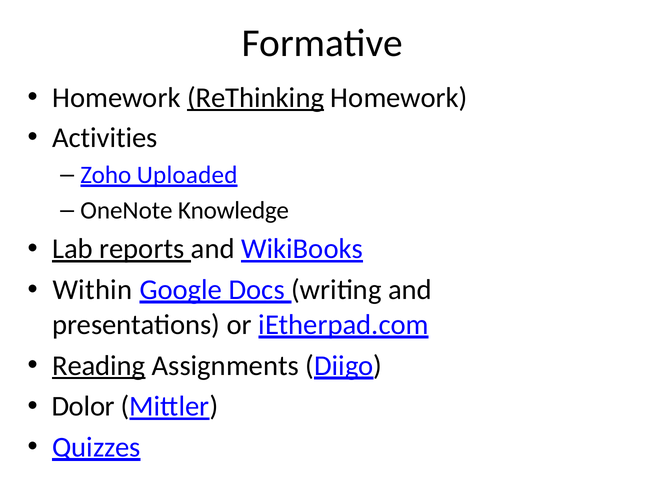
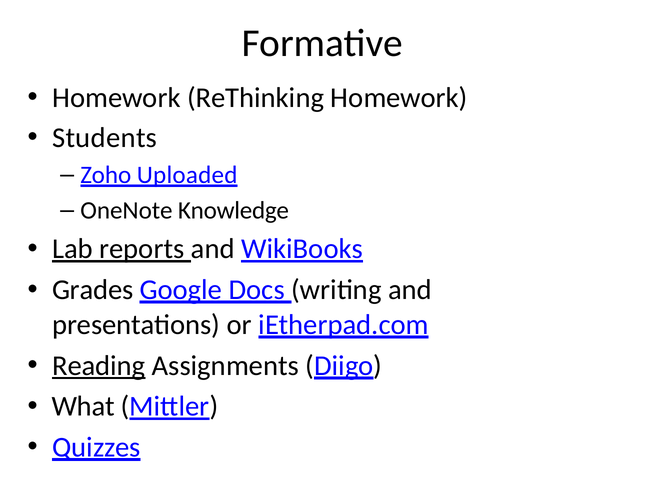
ReThinking underline: present -> none
Activities: Activities -> Students
Within: Within -> Grades
Dolor: Dolor -> What
